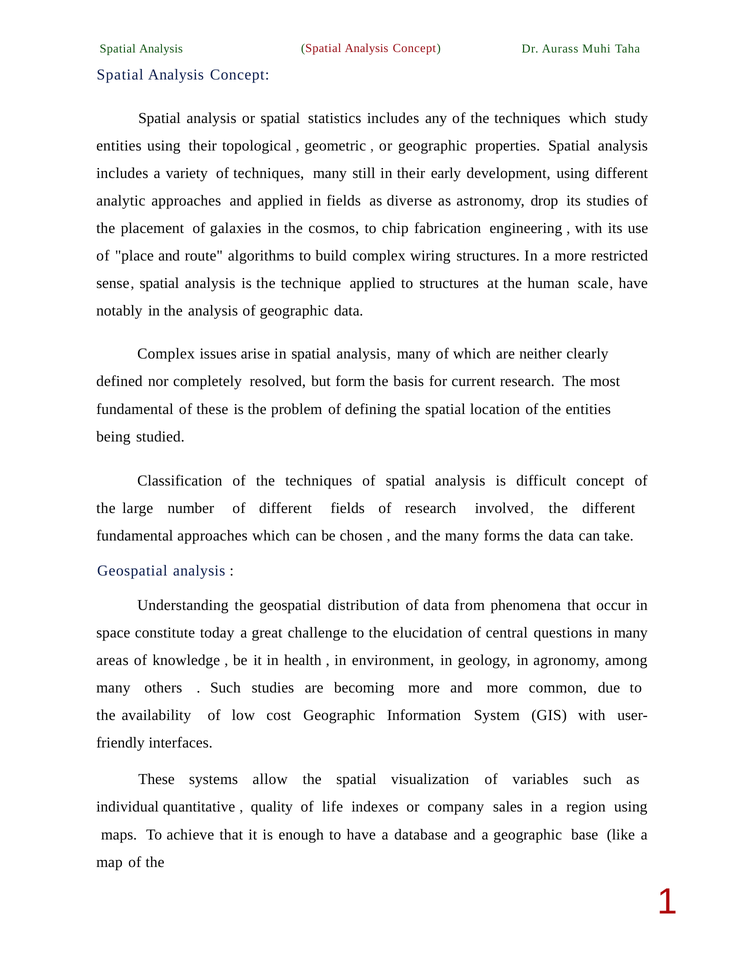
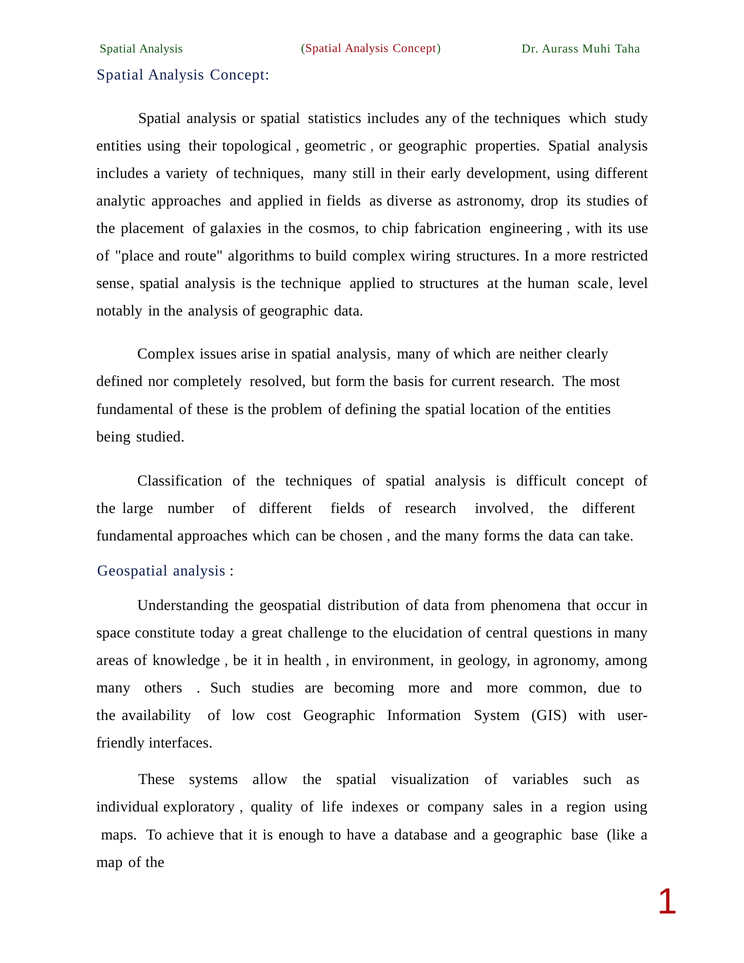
scale have: have -> level
quantitative: quantitative -> exploratory
